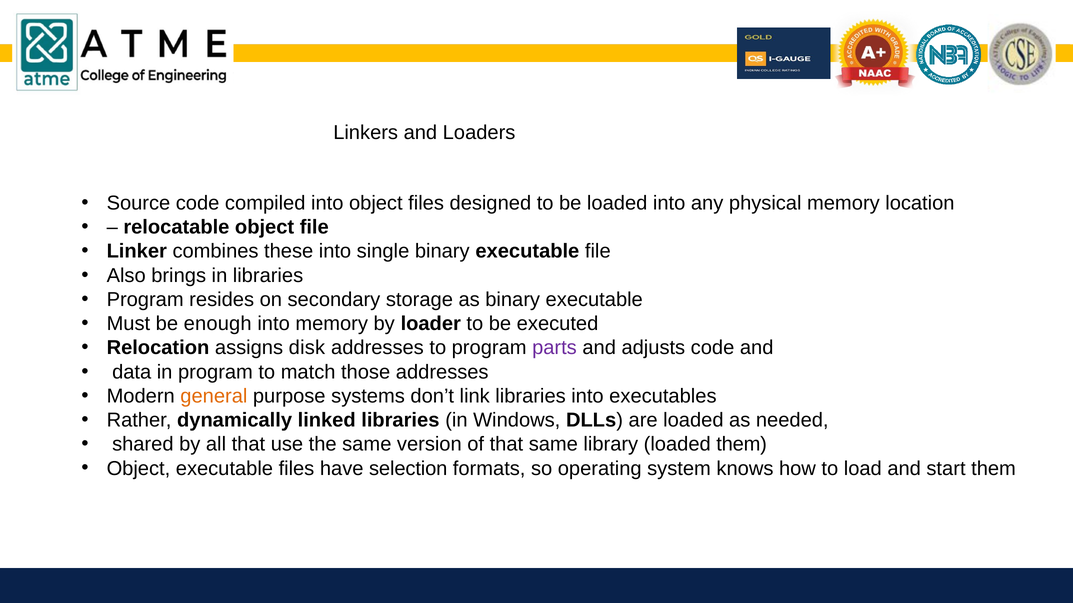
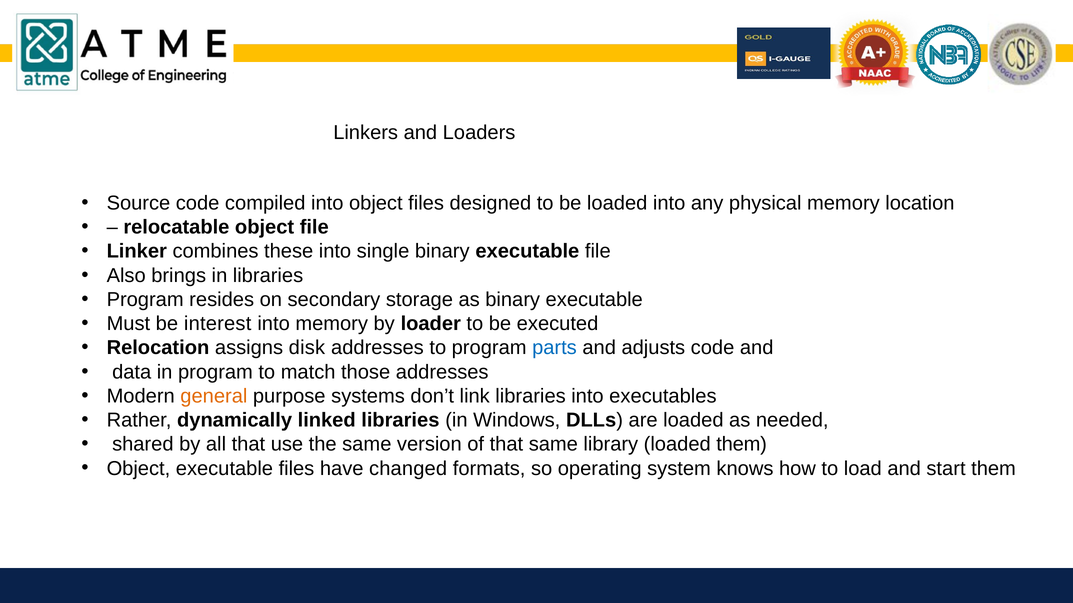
enough: enough -> interest
parts colour: purple -> blue
selection: selection -> changed
